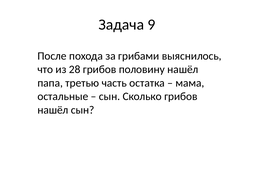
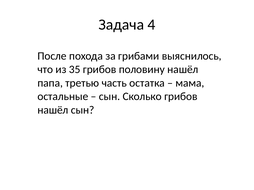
9: 9 -> 4
28: 28 -> 35
